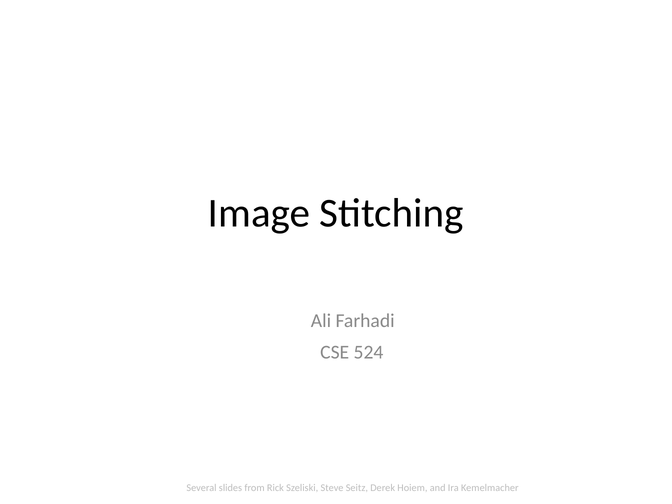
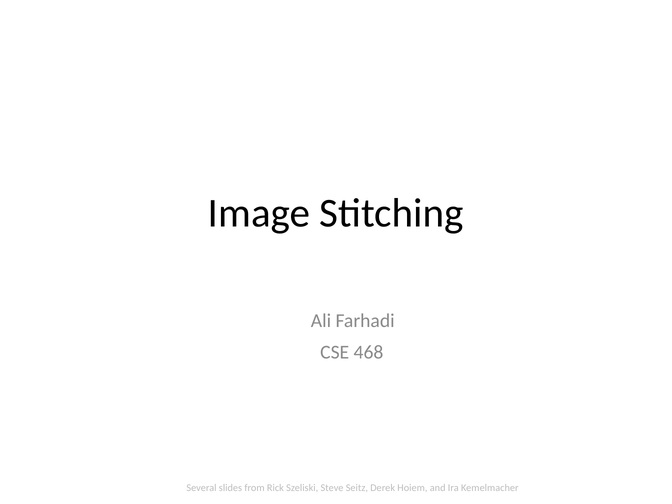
524: 524 -> 468
